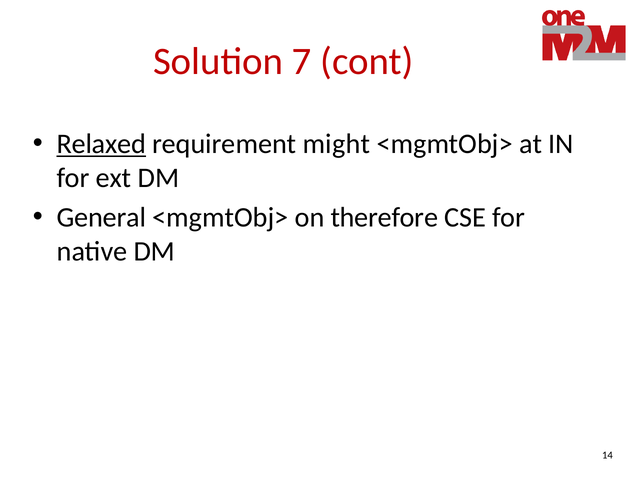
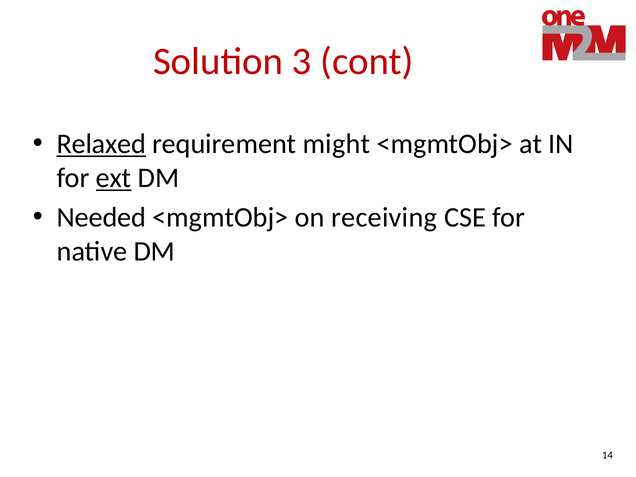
7: 7 -> 3
ext underline: none -> present
General: General -> Needed
therefore: therefore -> receiving
